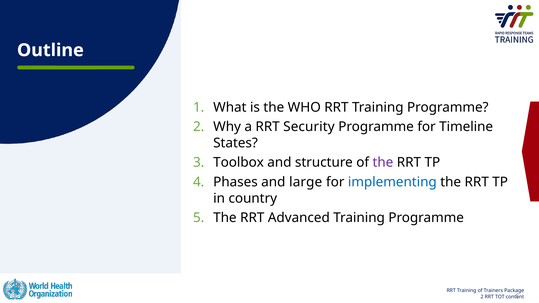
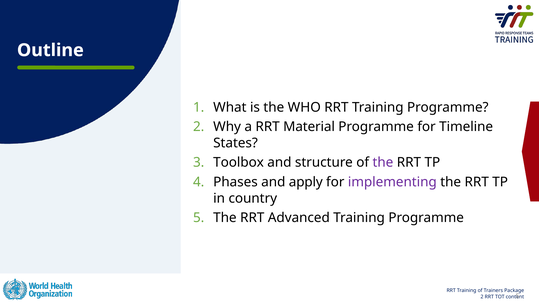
Security: Security -> Material
large: large -> apply
implementing colour: blue -> purple
